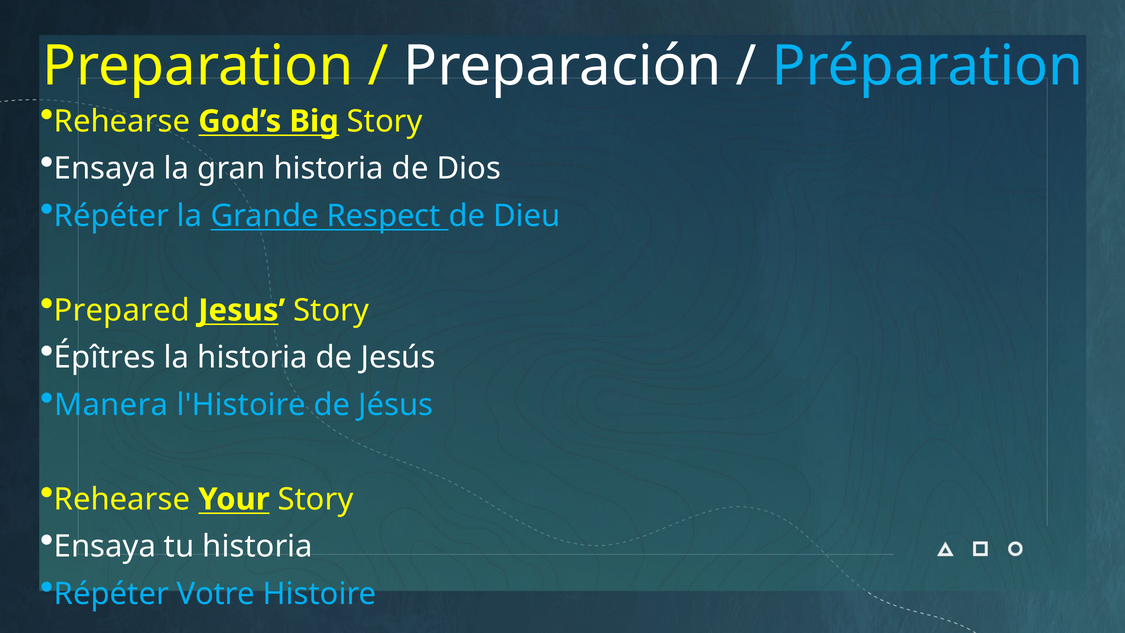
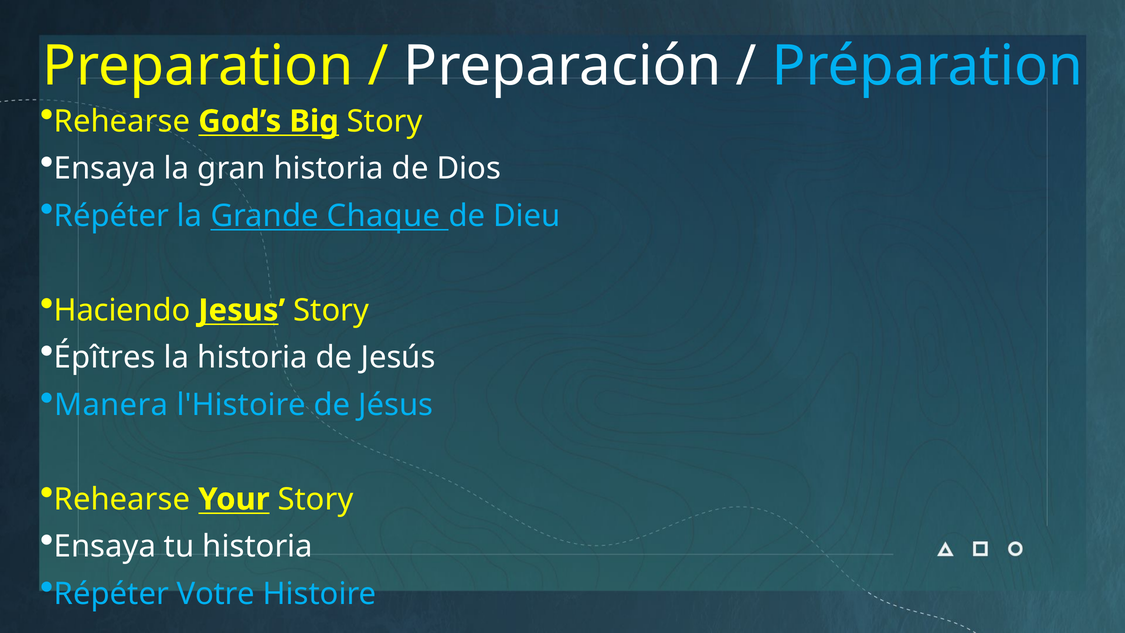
Respect: Respect -> Chaque
Prepared: Prepared -> Haciendo
